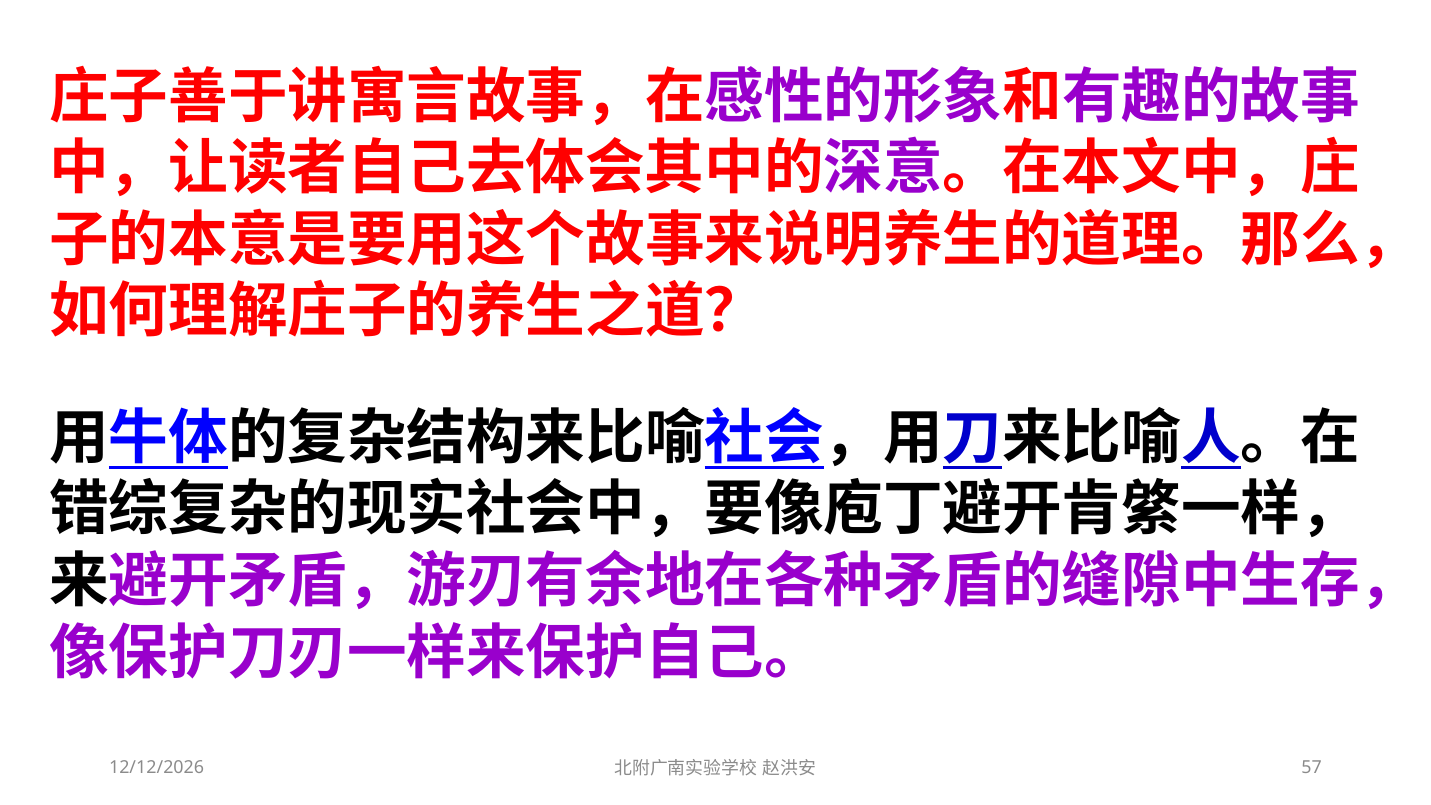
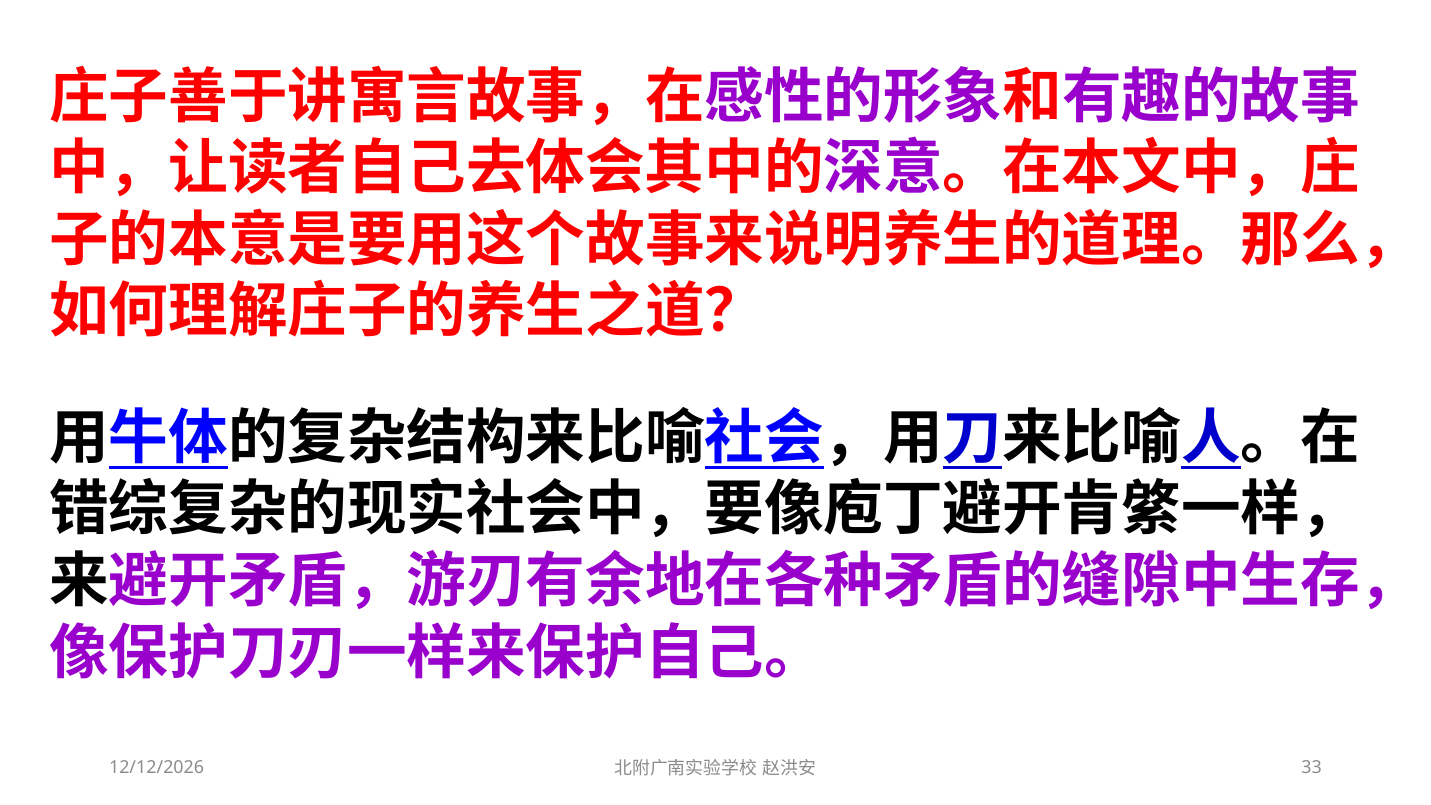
57: 57 -> 33
